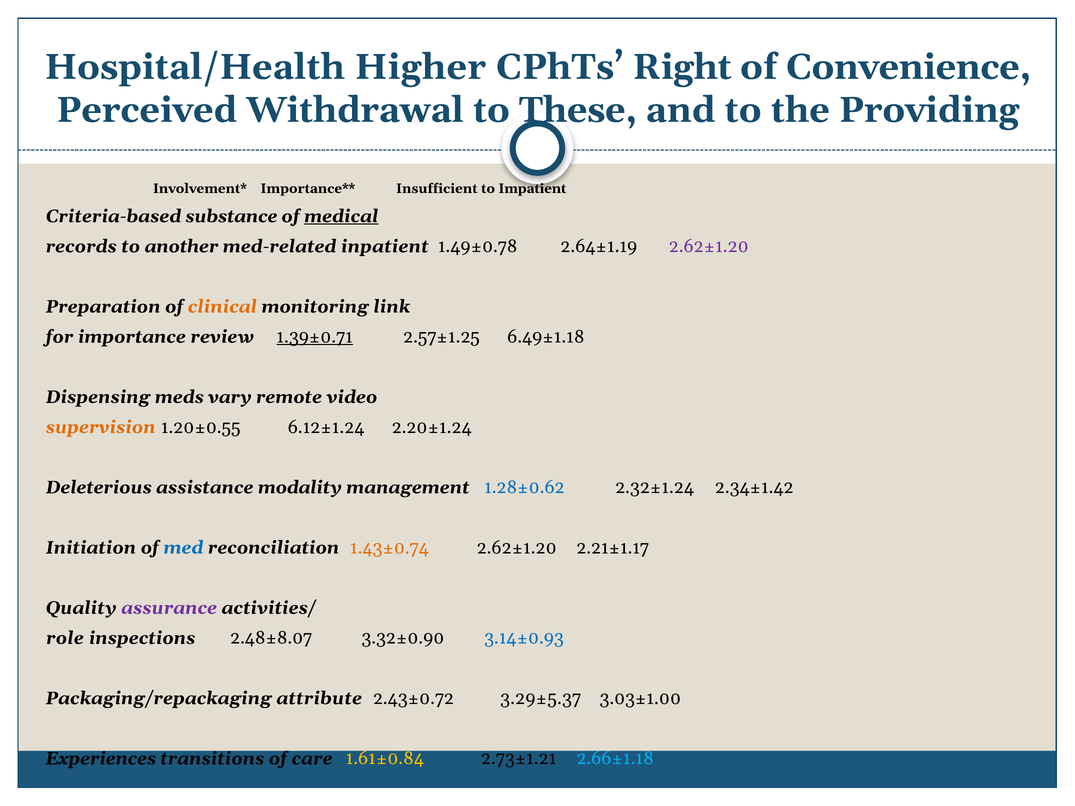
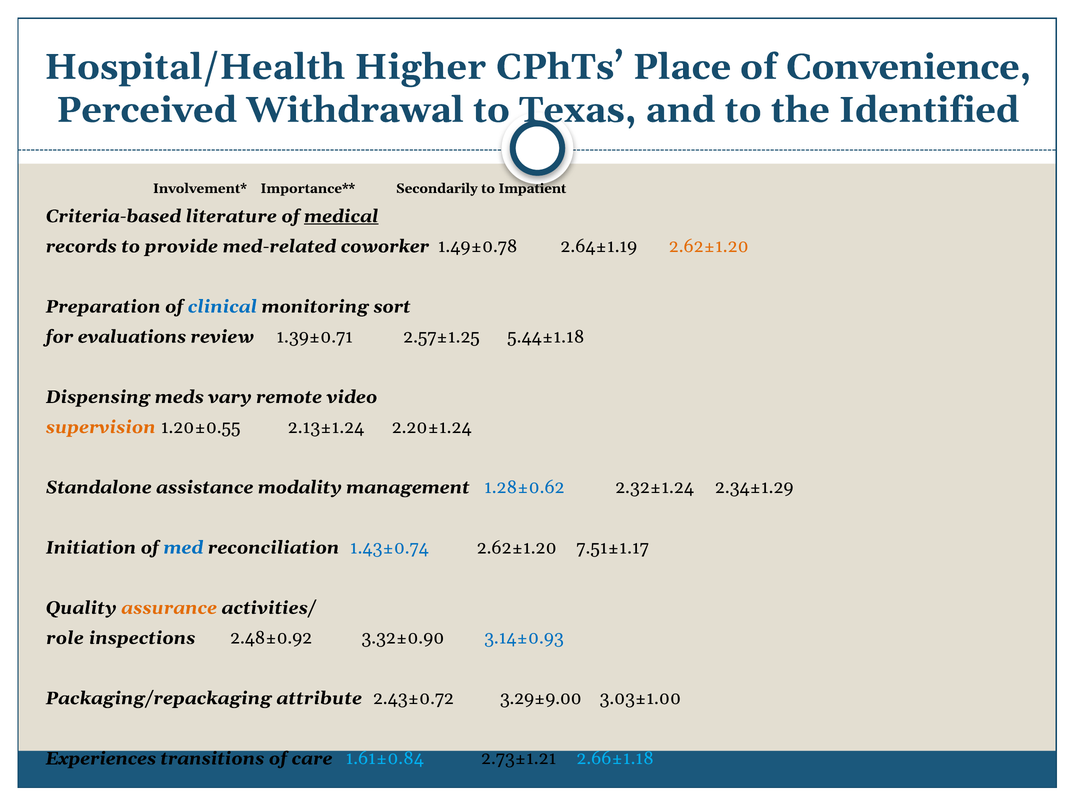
Right: Right -> Place
These: These -> Texas
Providing: Providing -> Identified
Insufficient: Insufficient -> Secondarily
substance: substance -> literature
another: another -> provide
inpatient: inpatient -> coworker
2.62±1.20 at (709, 246) colour: purple -> orange
clinical colour: orange -> blue
link: link -> sort
importance: importance -> evaluations
1.39±0.71 underline: present -> none
6.49±1.18: 6.49±1.18 -> 5.44±1.18
6.12±1.24: 6.12±1.24 -> 2.13±1.24
Deleterious: Deleterious -> Standalone
2.34±1.42: 2.34±1.42 -> 2.34±1.29
1.43±0.74 colour: orange -> blue
2.21±1.17: 2.21±1.17 -> 7.51±1.17
assurance colour: purple -> orange
2.48±8.07: 2.48±8.07 -> 2.48±0.92
3.29±5.37: 3.29±5.37 -> 3.29±9.00
1.61±0.84 colour: yellow -> light blue
